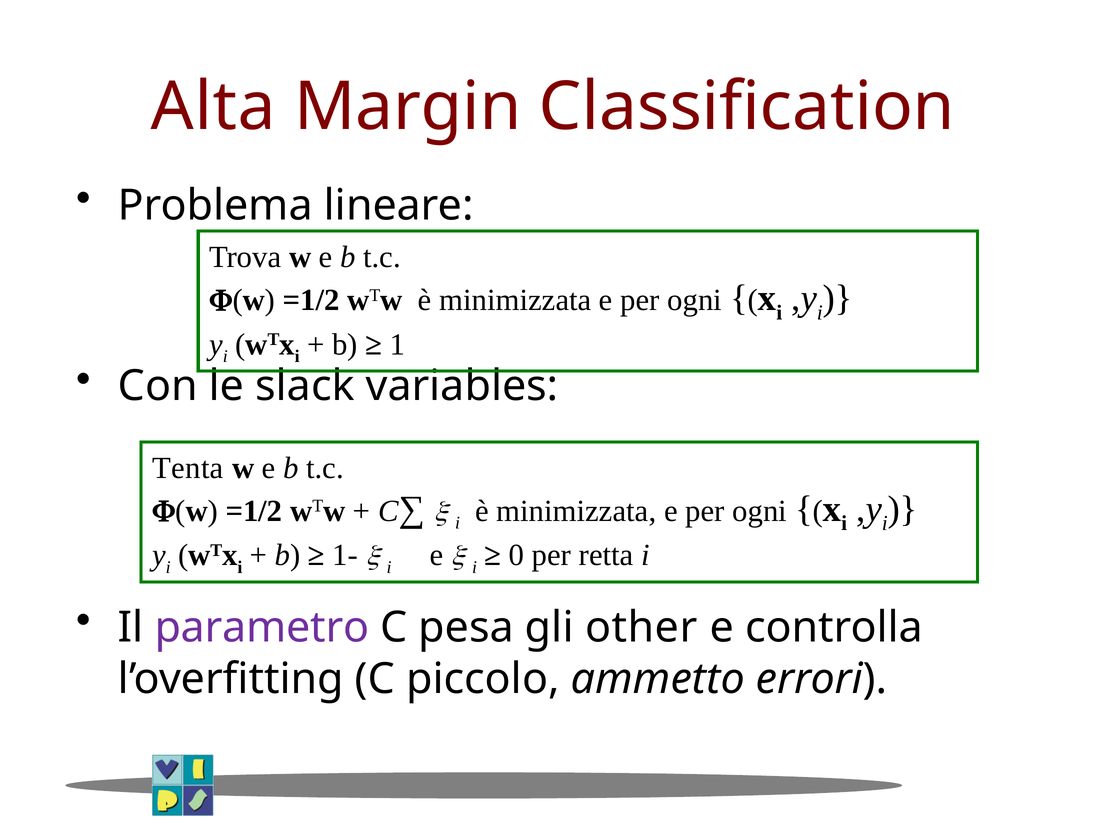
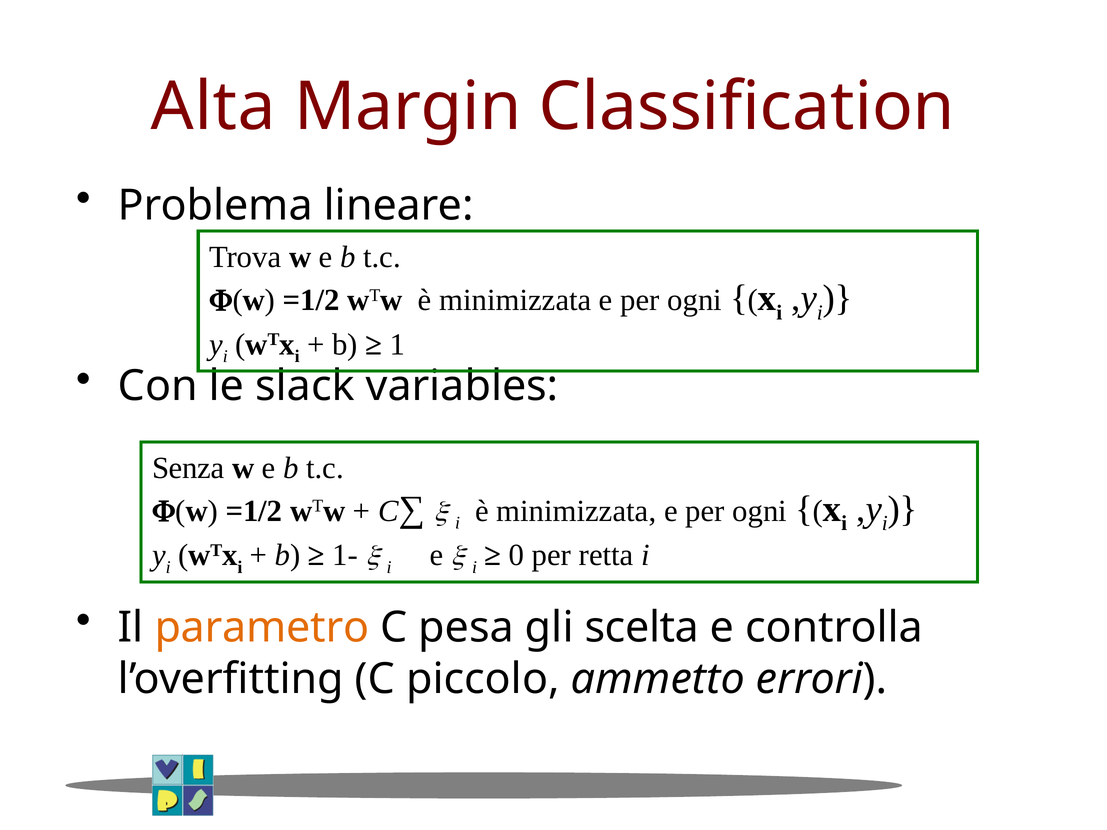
Tenta: Tenta -> Senza
parametro colour: purple -> orange
other: other -> scelta
